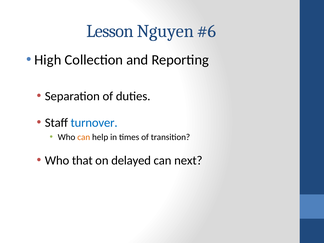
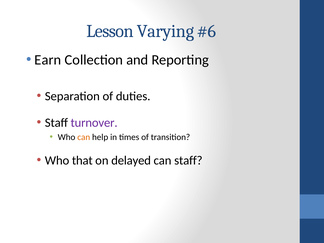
Nguyen: Nguyen -> Varying
High: High -> Earn
turnover colour: blue -> purple
can next: next -> staff
